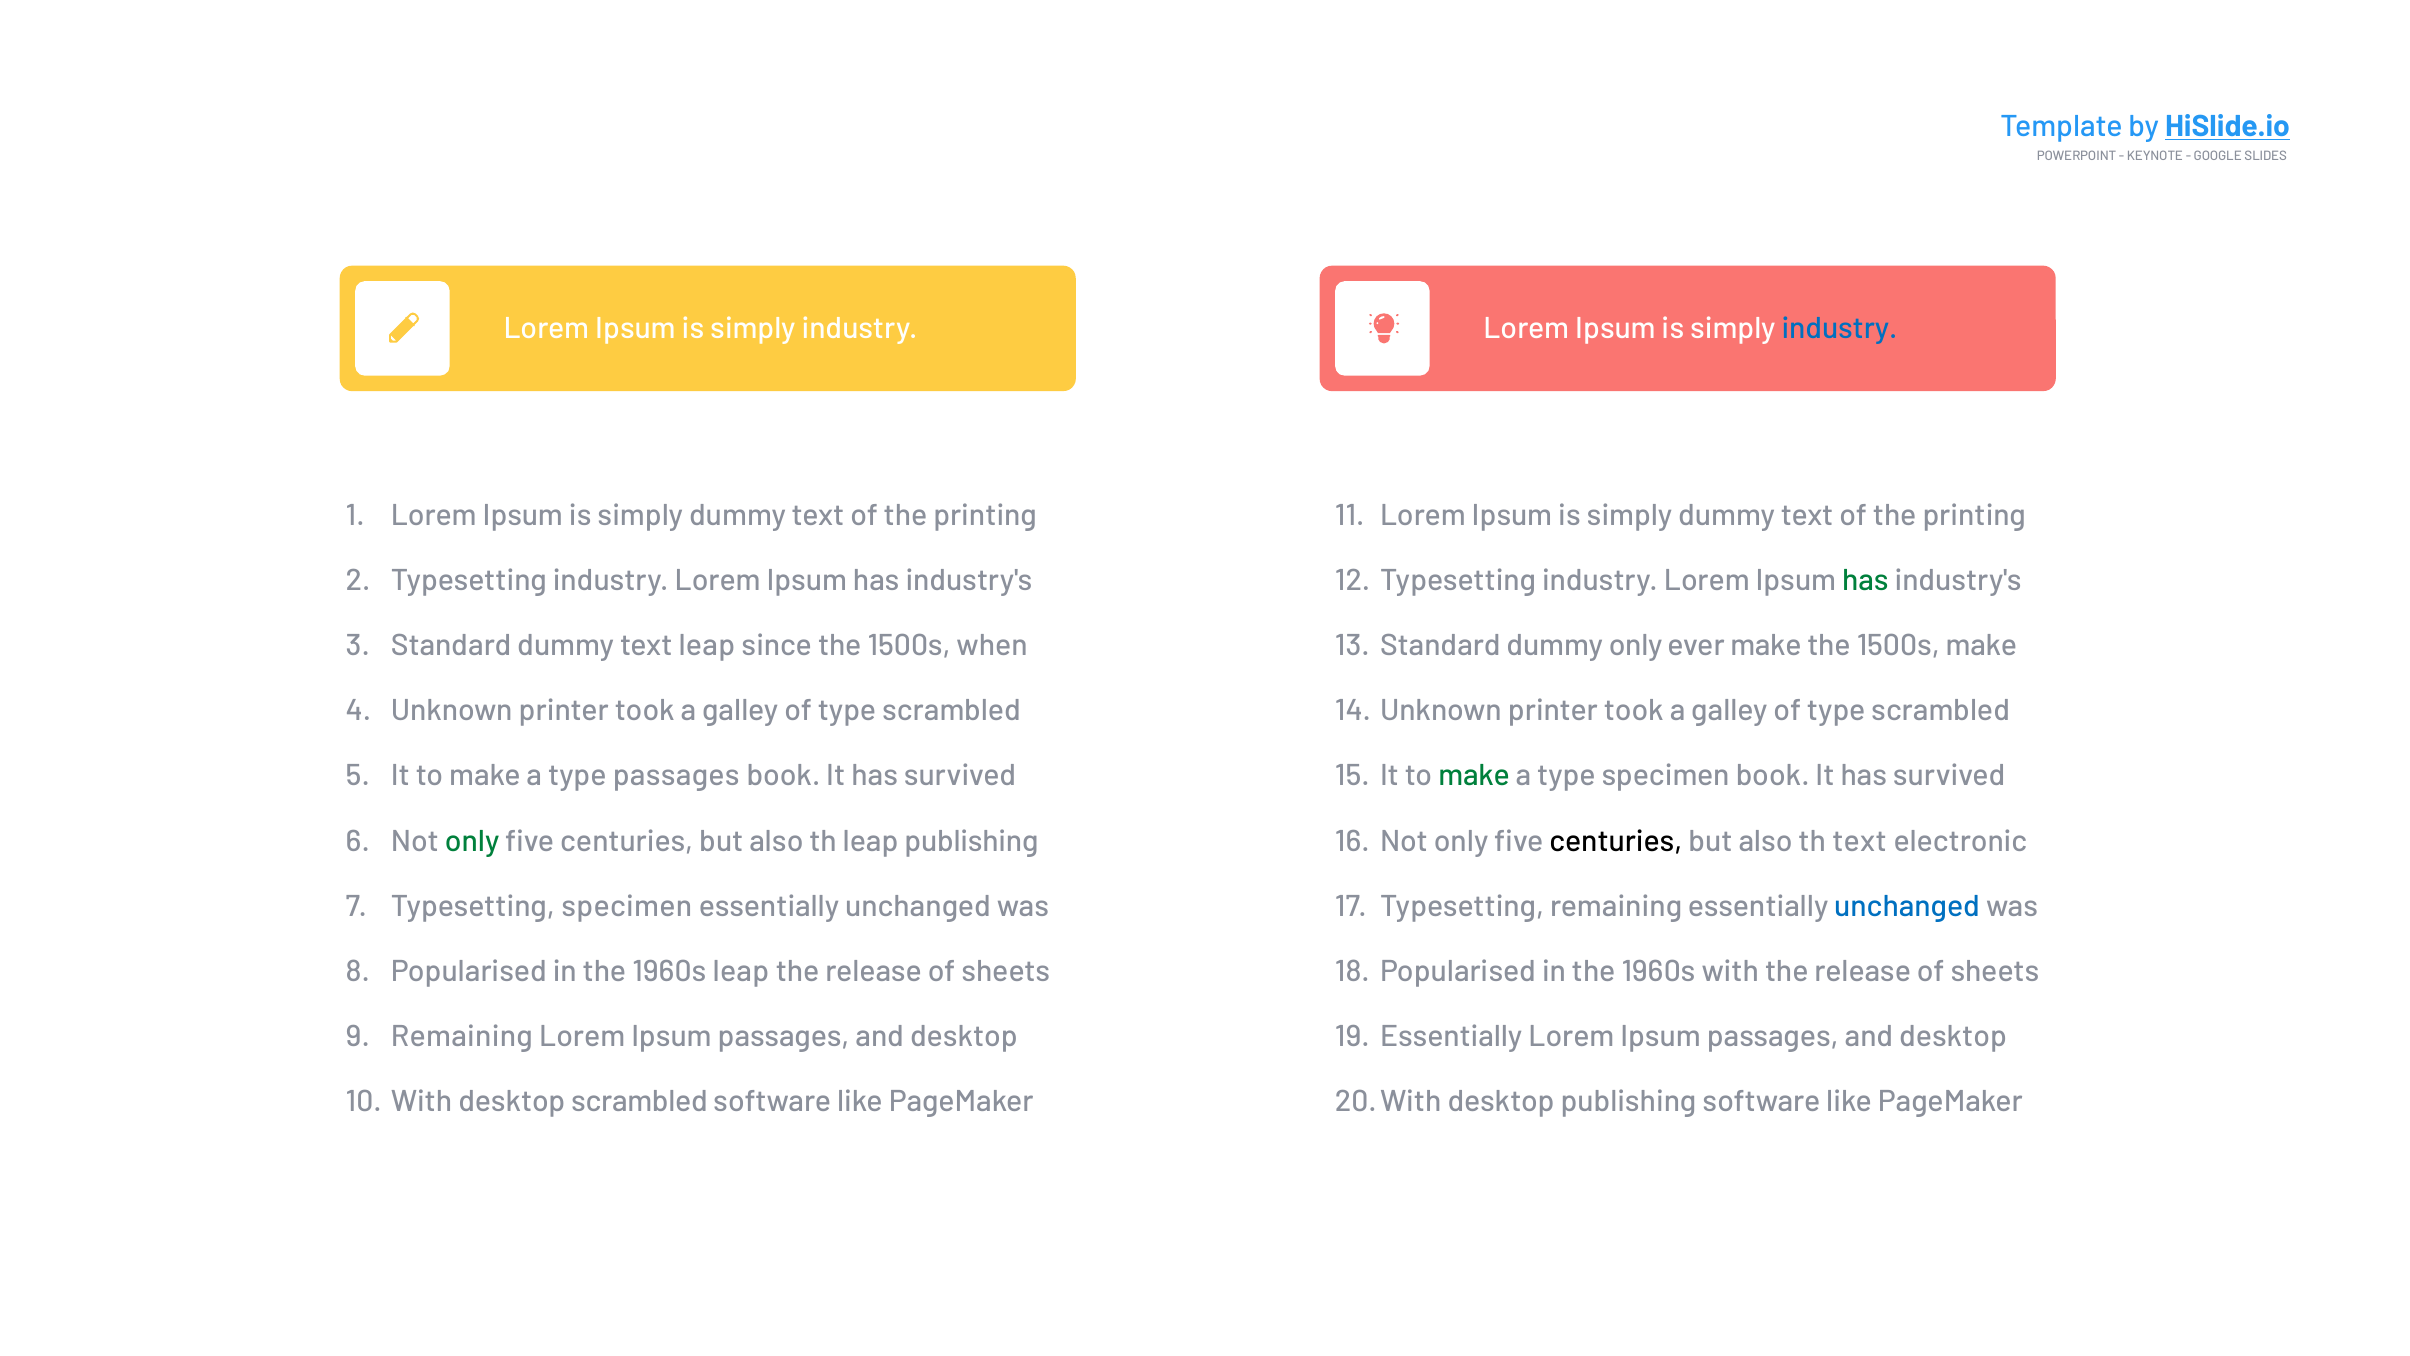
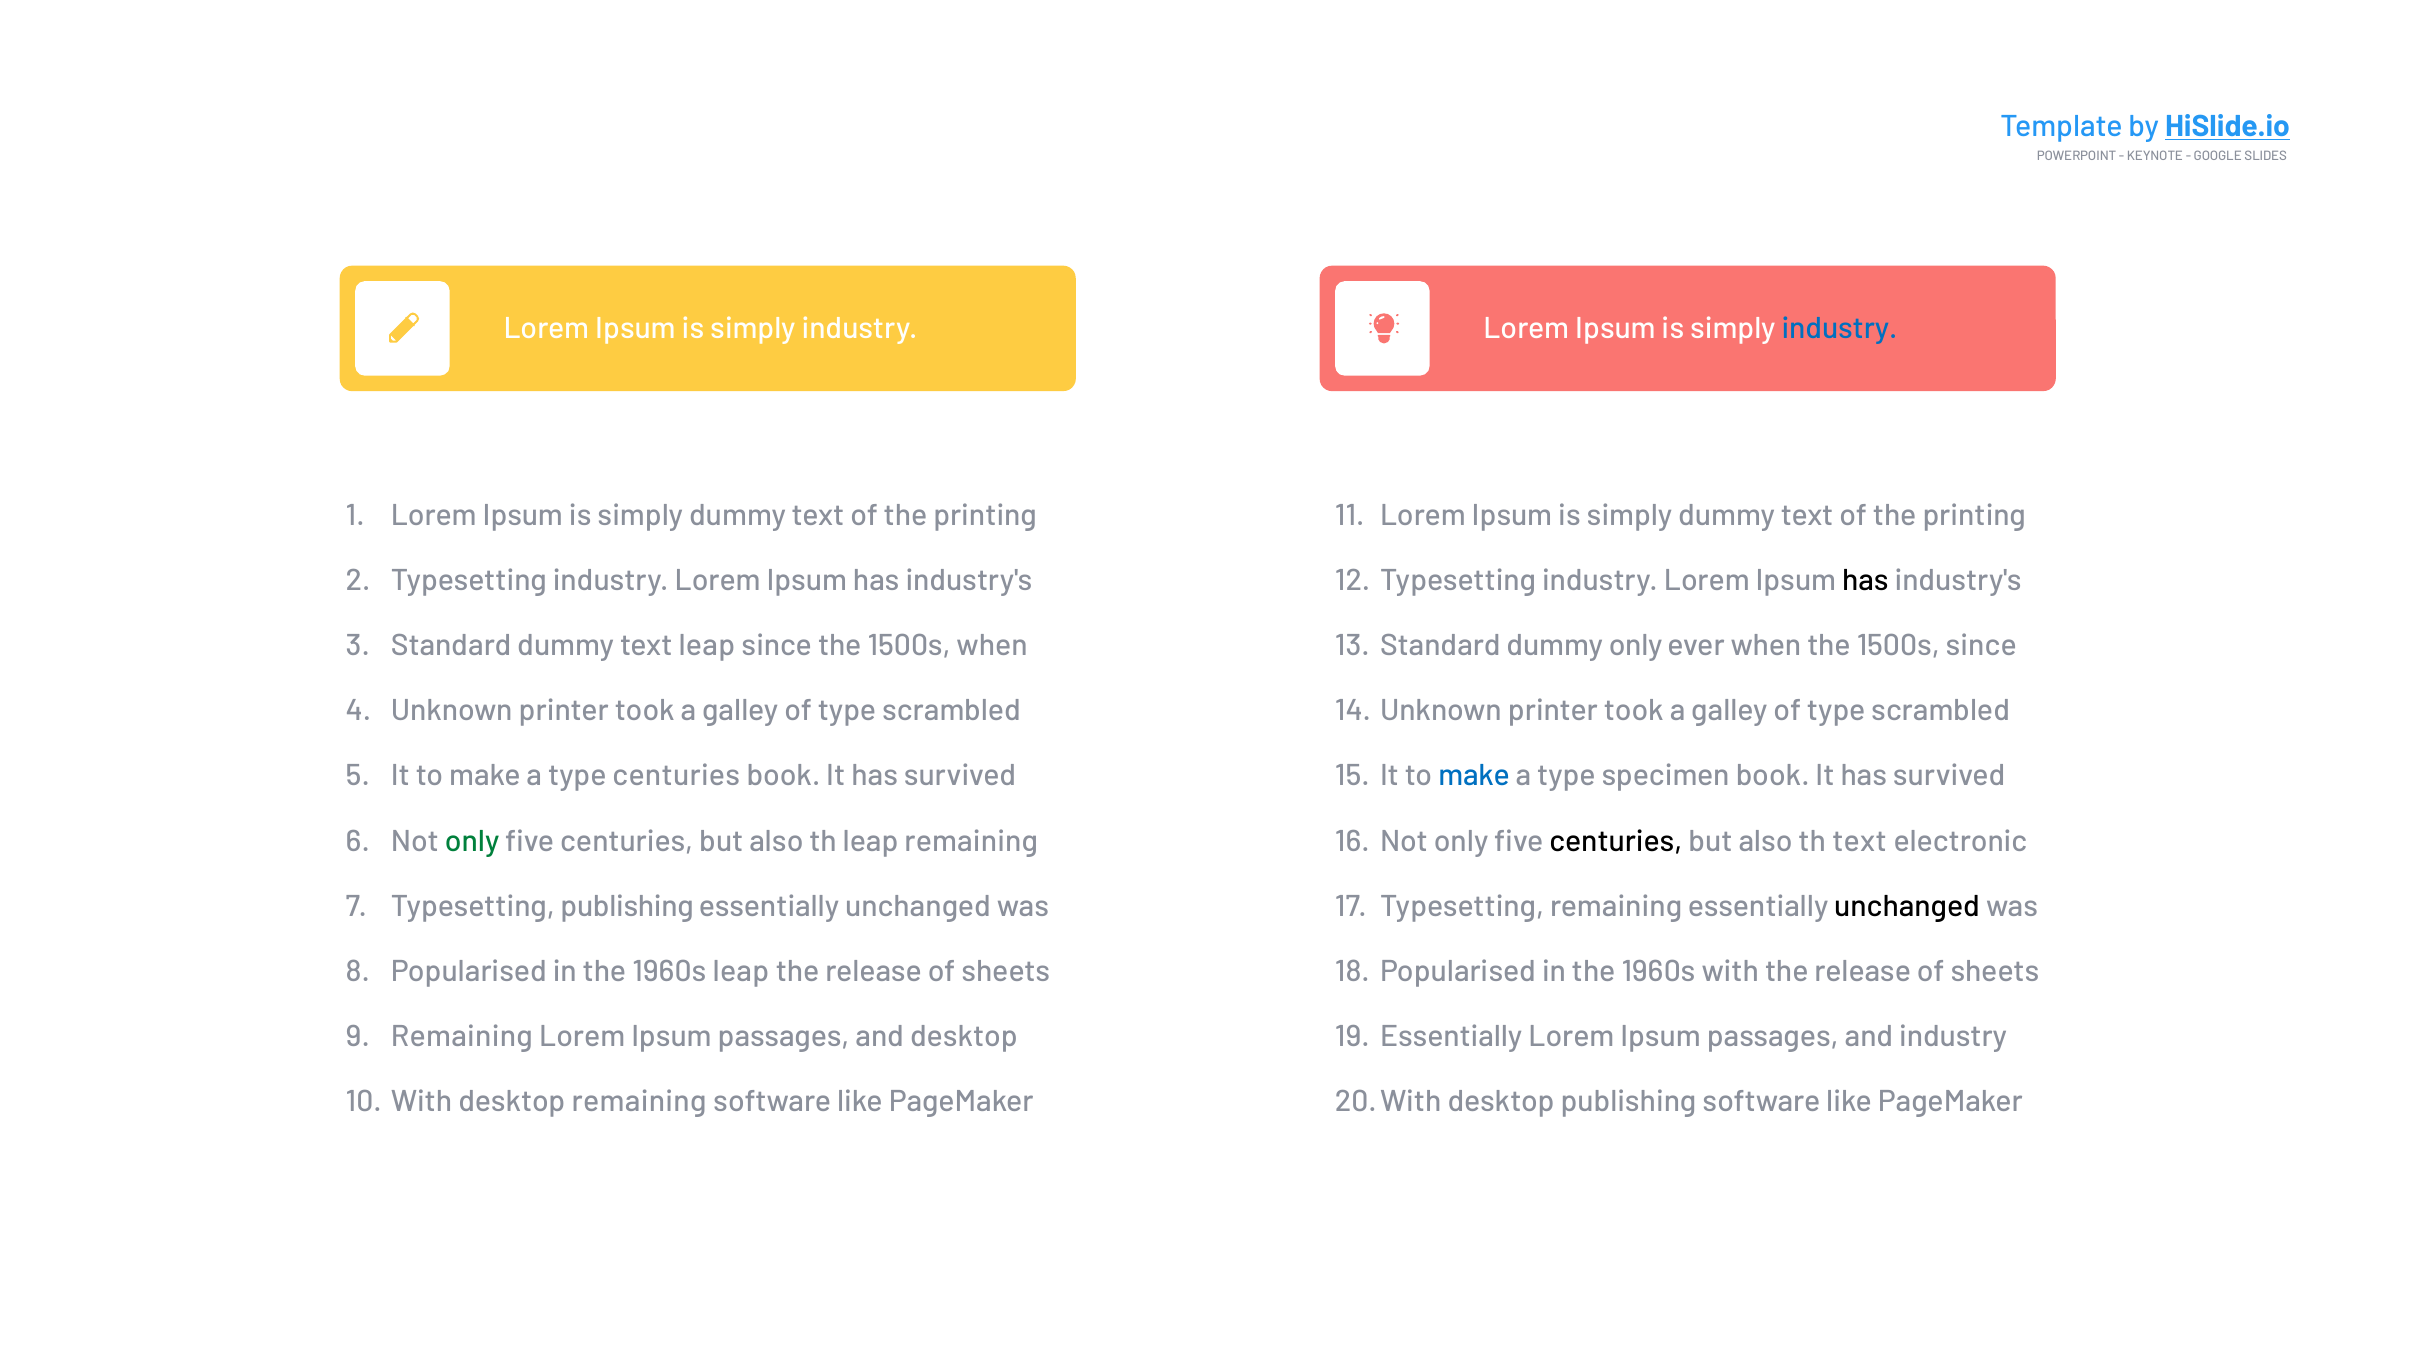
has at (1865, 580) colour: green -> black
ever make: make -> when
1500s make: make -> since
type passages: passages -> centuries
make at (1474, 776) colour: green -> blue
leap publishing: publishing -> remaining
Typesetting specimen: specimen -> publishing
unchanged at (1907, 906) colour: blue -> black
desktop at (1953, 1036): desktop -> industry
desktop scrambled: scrambled -> remaining
